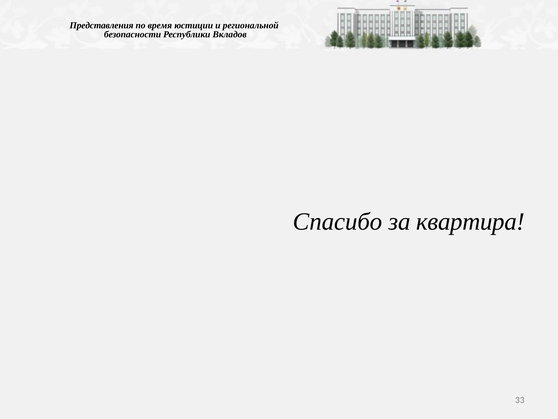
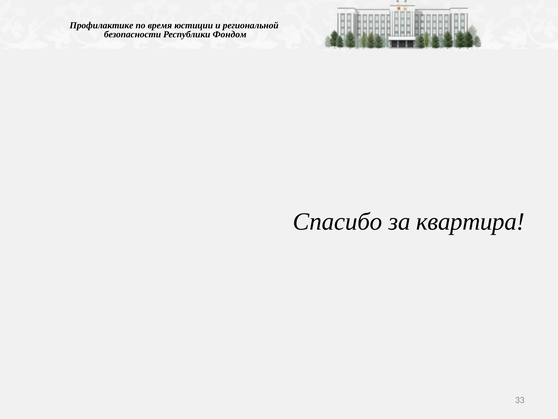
Представления: Представления -> Профилактике
Вкладов: Вкладов -> Фондом
